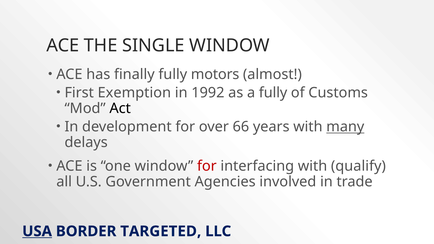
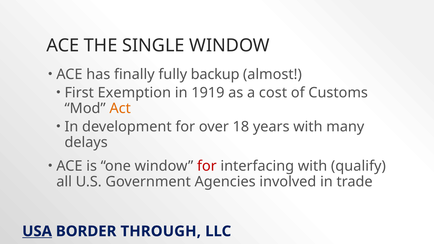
motors: motors -> backup
1992: 1992 -> 1919
a fully: fully -> cost
Act colour: black -> orange
66: 66 -> 18
many underline: present -> none
TARGETED: TARGETED -> THROUGH
